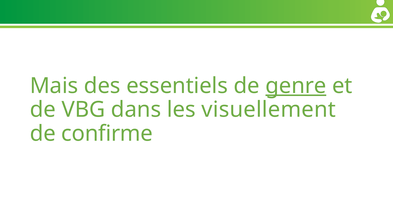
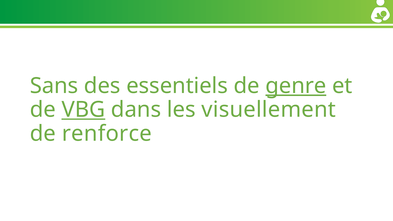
Mais: Mais -> Sans
VBG underline: none -> present
confirme: confirme -> renforce
